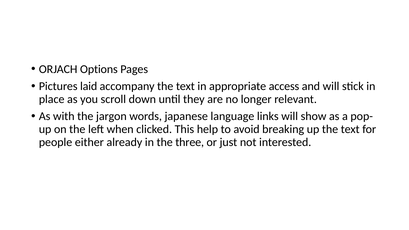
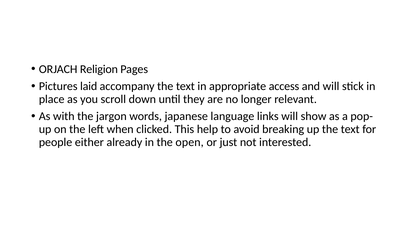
Options: Options -> Religion
three: three -> open
